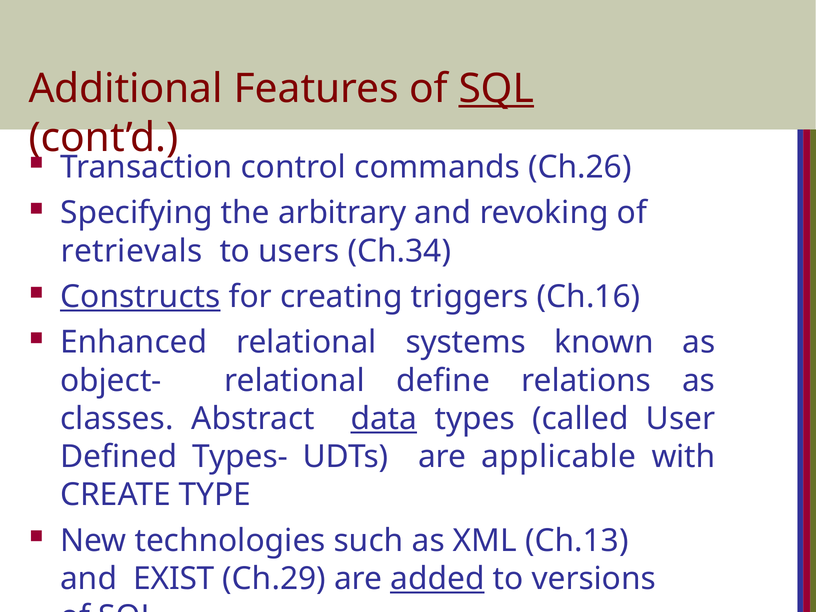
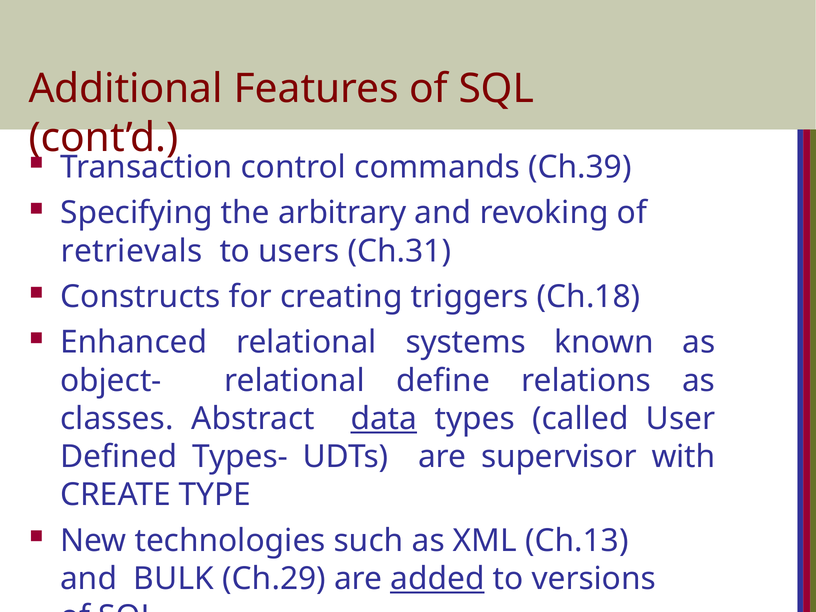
SQL at (496, 89) underline: present -> none
Ch.26: Ch.26 -> Ch.39
Ch.34: Ch.34 -> Ch.31
Constructs underline: present -> none
Ch.16: Ch.16 -> Ch.18
applicable: applicable -> supervisor
EXIST: EXIST -> BULK
